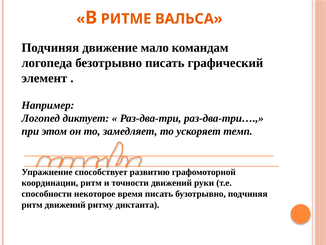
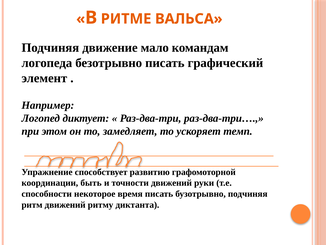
координации ритм: ритм -> быть
